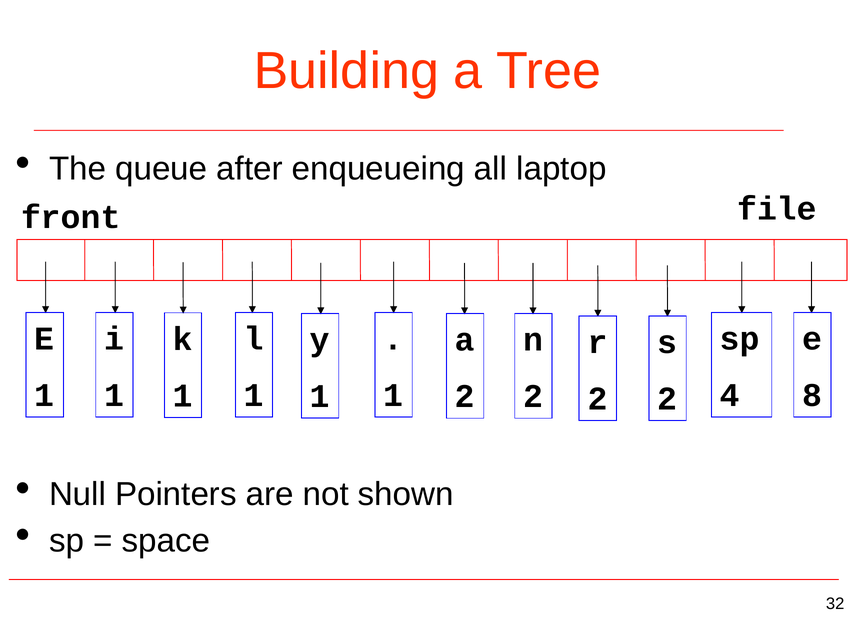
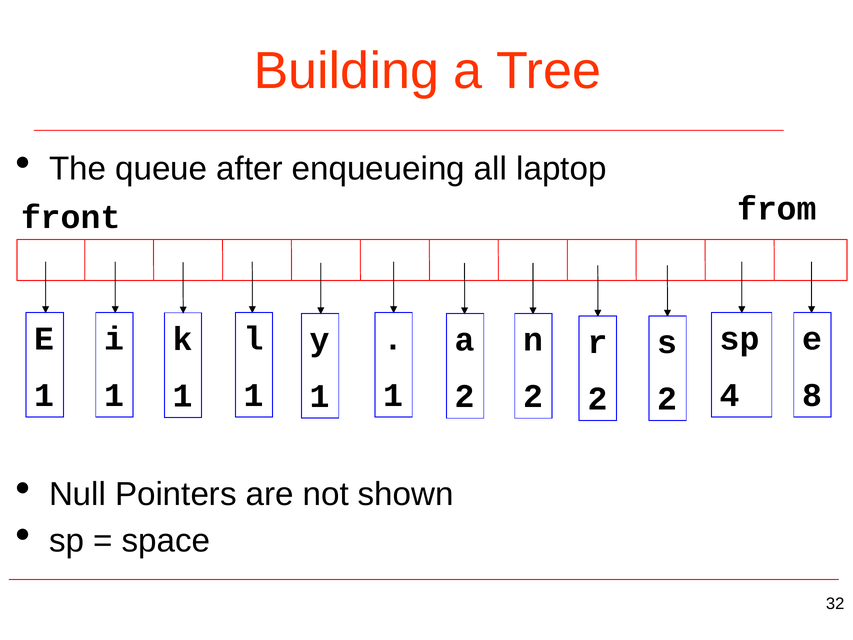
file: file -> from
